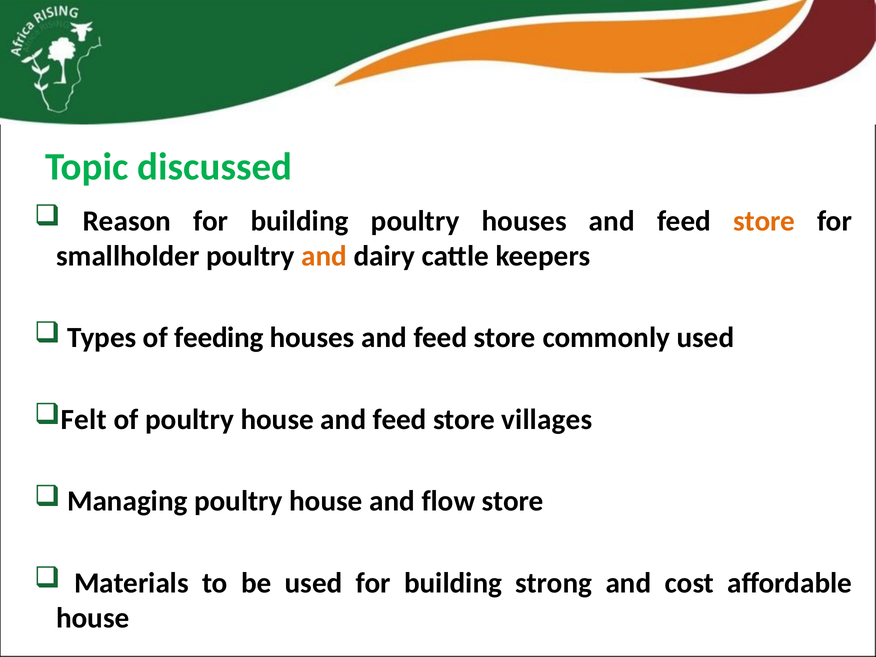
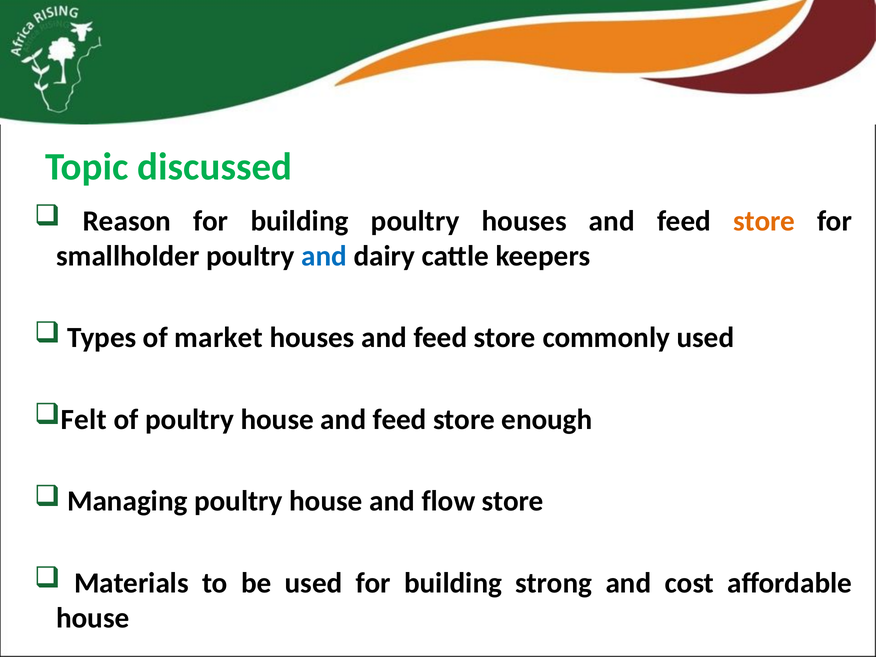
and at (324, 256) colour: orange -> blue
feeding: feeding -> market
villages: villages -> enough
